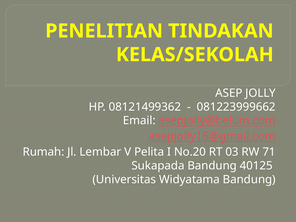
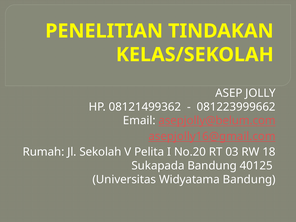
Lembar: Lembar -> Sekolah
71: 71 -> 18
